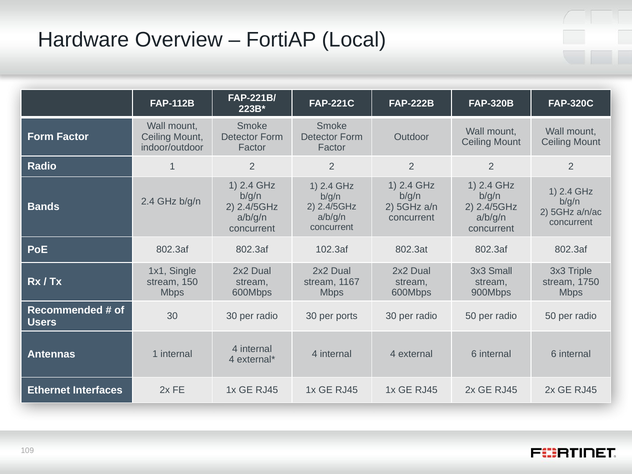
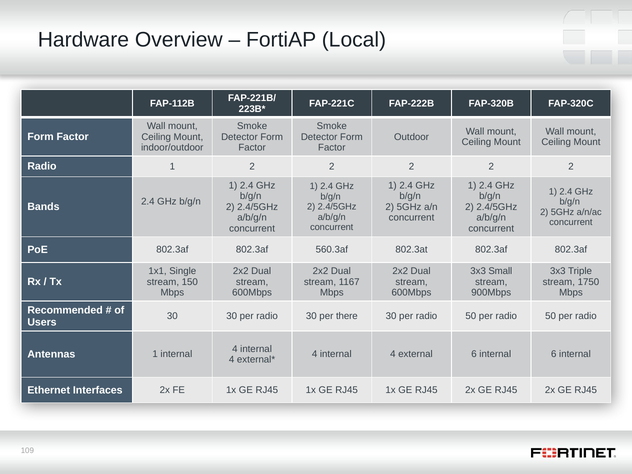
102.3af: 102.3af -> 560.3af
ports: ports -> there
